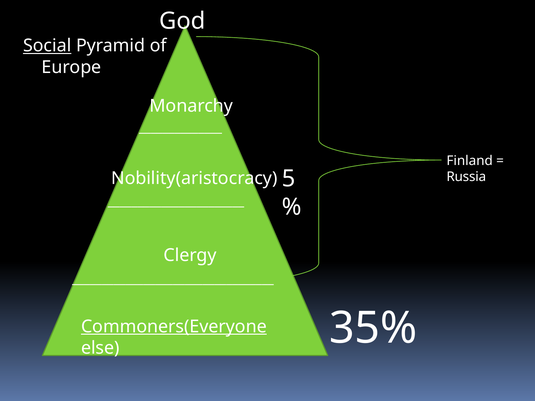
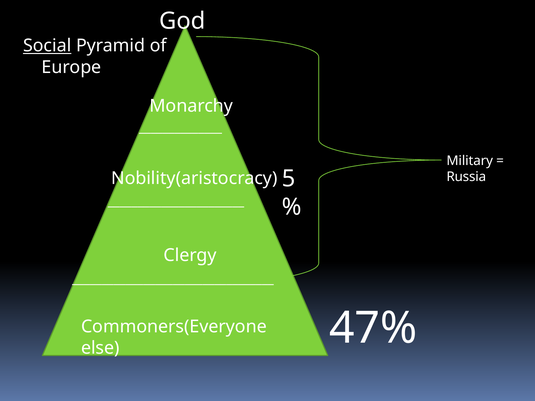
Finland: Finland -> Military
35%: 35% -> 47%
Commoners(Everyone underline: present -> none
